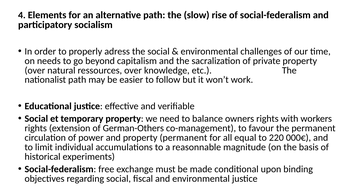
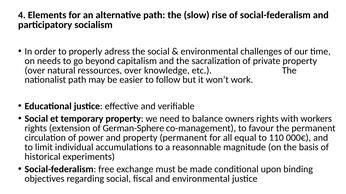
German-Others: German-Others -> German-Sphere
220: 220 -> 110
